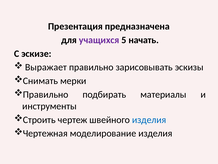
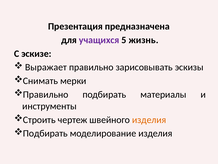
начать: начать -> жизнь
изделия at (149, 119) colour: blue -> orange
Чертежная at (45, 133): Чертежная -> Подбирать
